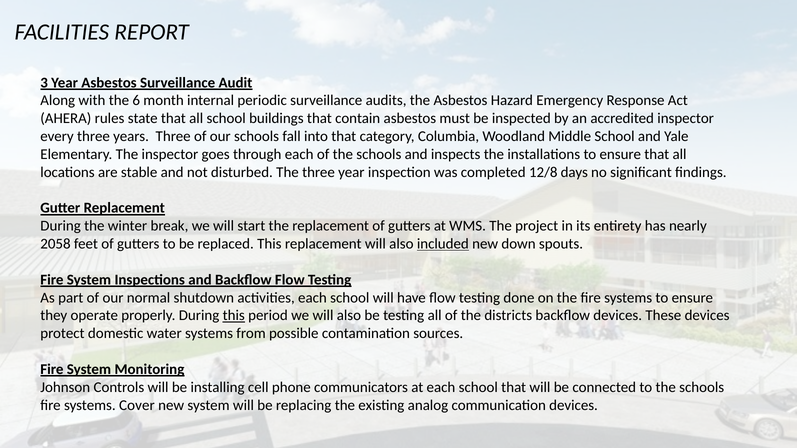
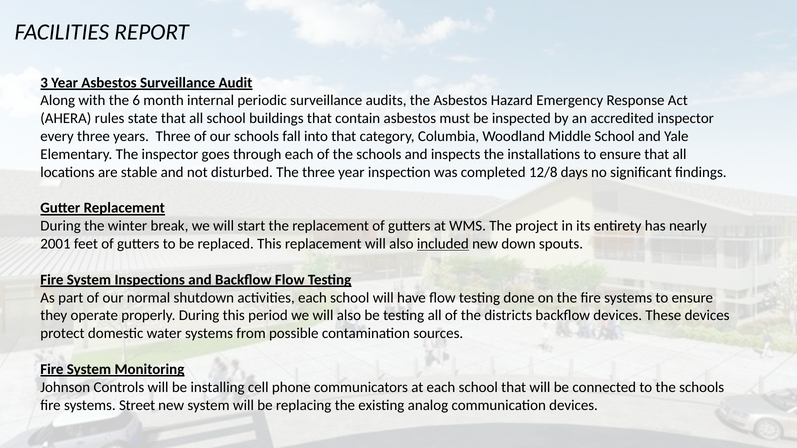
2058: 2058 -> 2001
this at (234, 316) underline: present -> none
Cover: Cover -> Street
